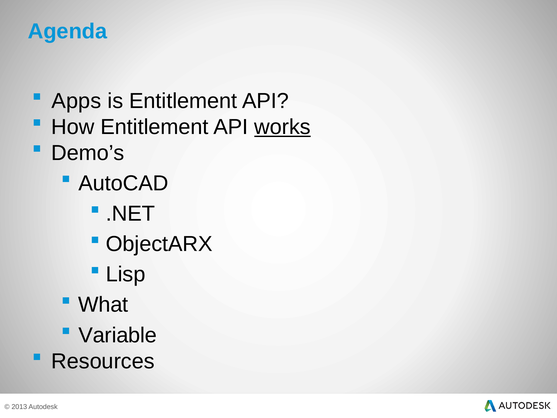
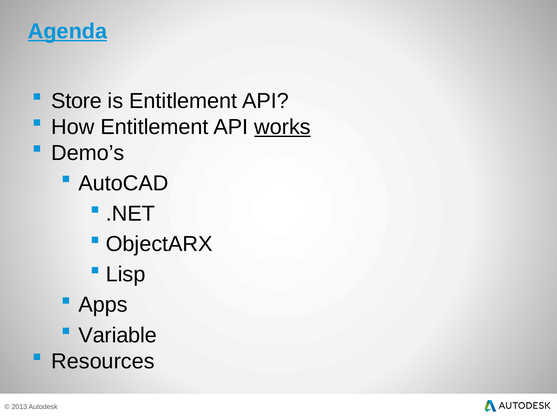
Agenda underline: none -> present
Apps: Apps -> Store
What: What -> Apps
